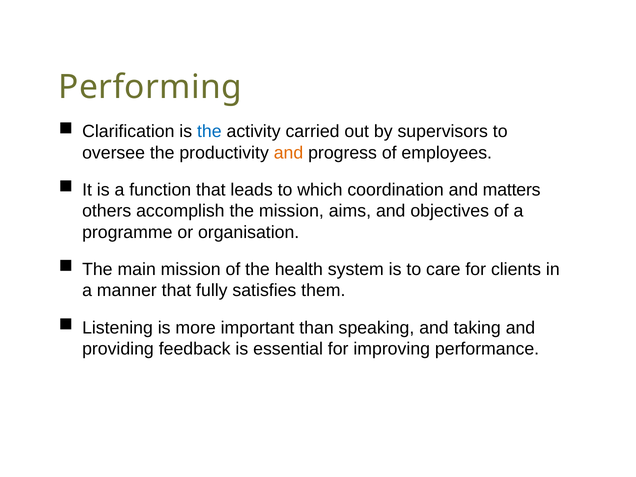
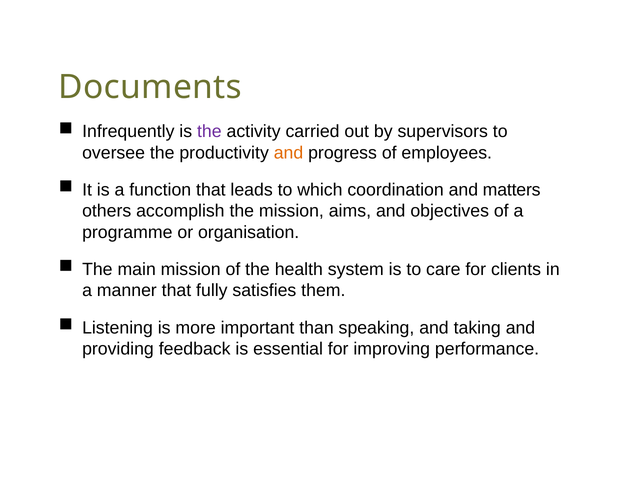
Performing: Performing -> Documents
Clarification: Clarification -> Infrequently
the at (209, 132) colour: blue -> purple
